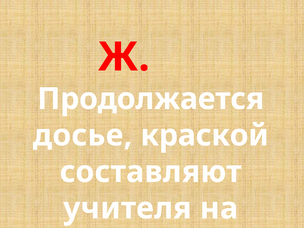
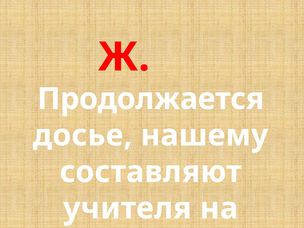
краской: краской -> нашему
